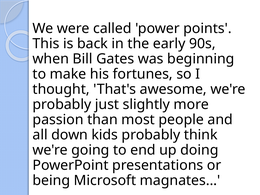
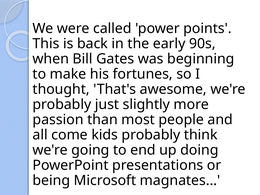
down: down -> come
